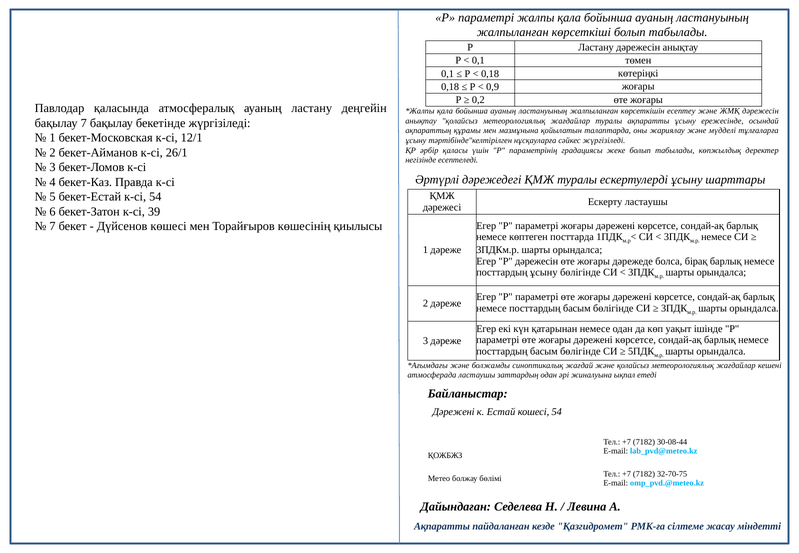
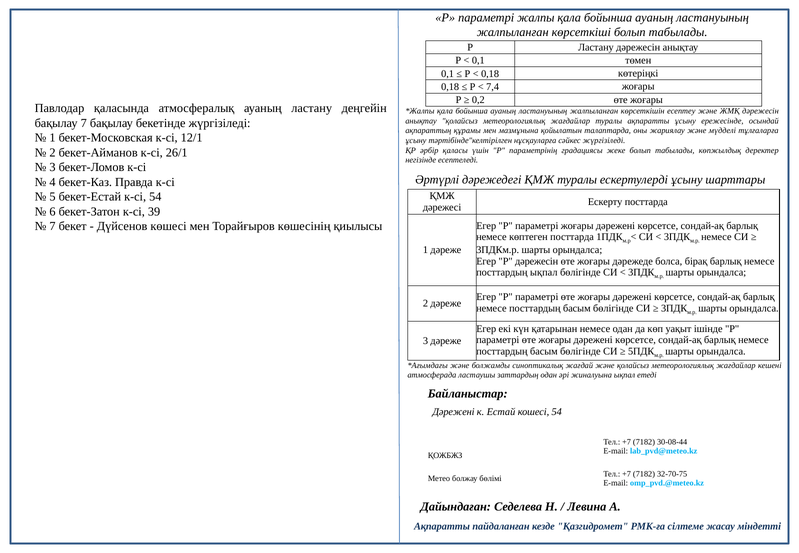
0,9: 0,9 -> 7,4
Ескерту ластаушы: ластаушы -> посттарда
посттардың ұсыну: ұсыну -> ықпал
